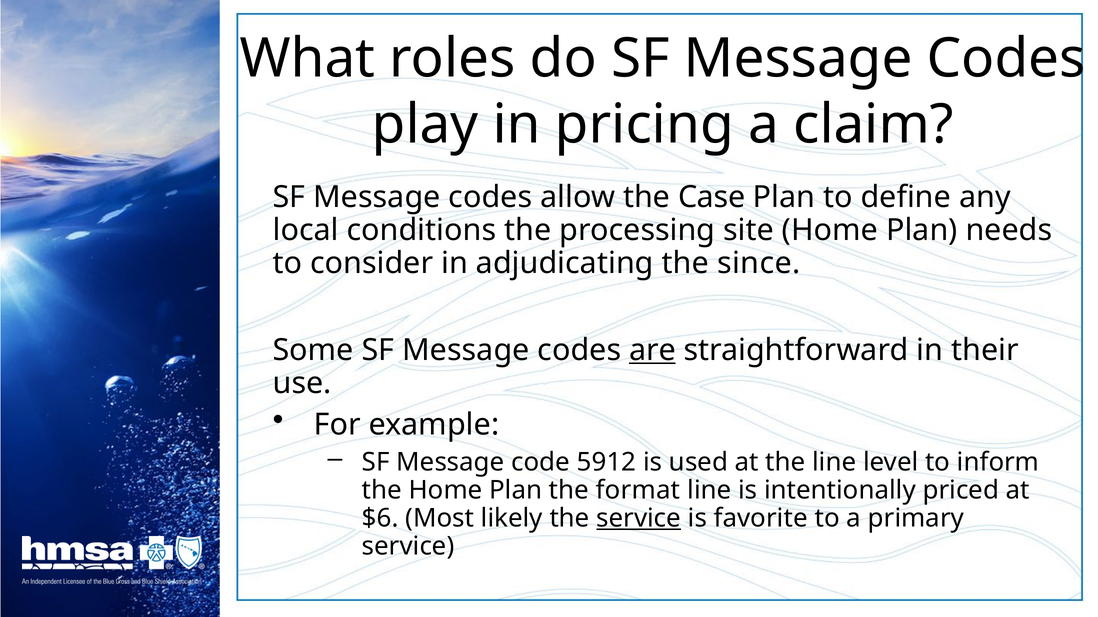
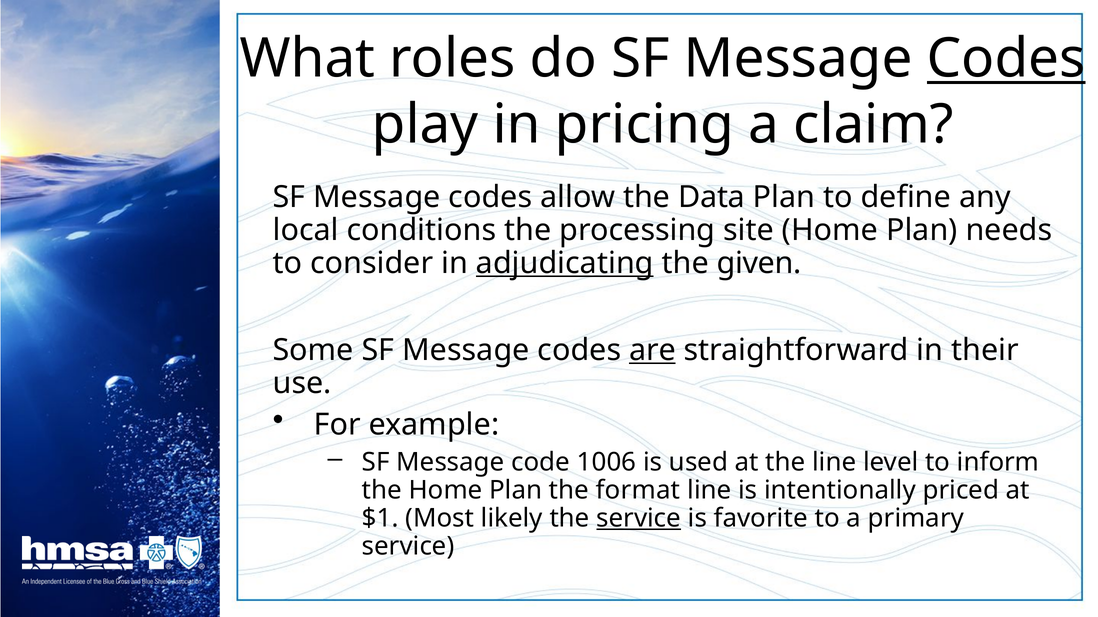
Codes at (1006, 59) underline: none -> present
Case: Case -> Data
adjudicating underline: none -> present
since: since -> given
5912: 5912 -> 1006
$6: $6 -> $1
